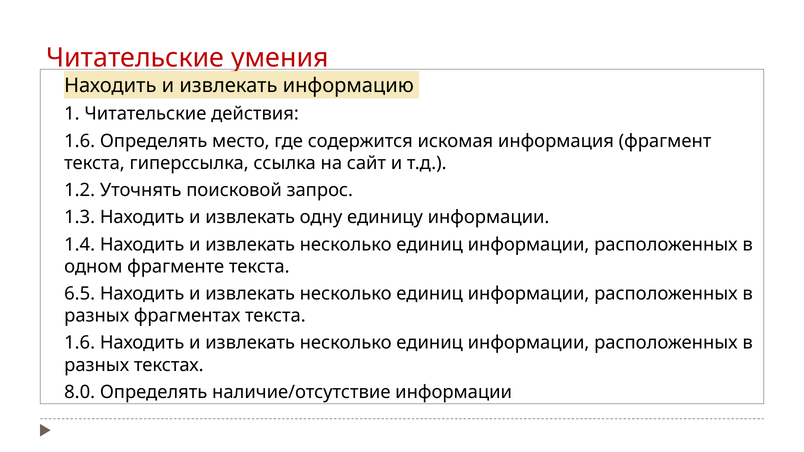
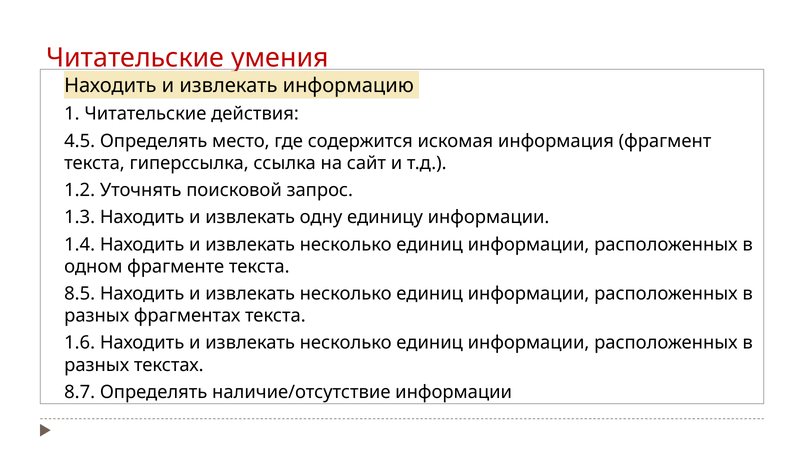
1.6 at (80, 141): 1.6 -> 4.5
6.5: 6.5 -> 8.5
8.0: 8.0 -> 8.7
